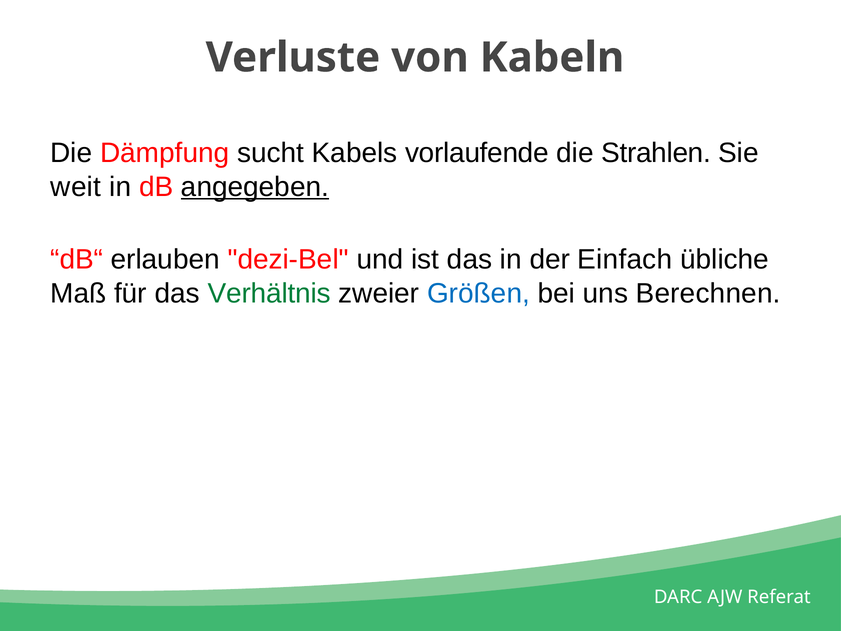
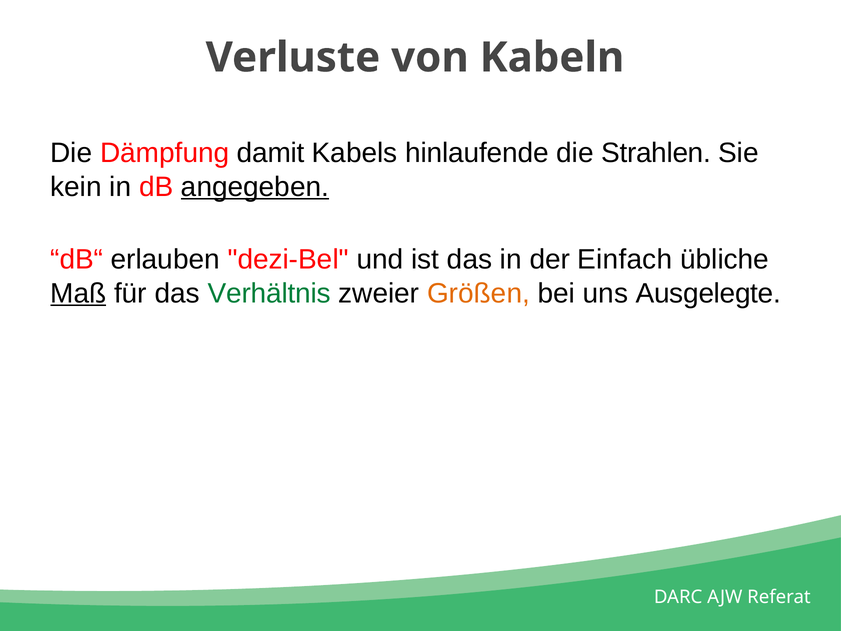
sucht: sucht -> damit
vorlaufende: vorlaufende -> hinlaufende
weit: weit -> kein
Maß underline: none -> present
Größen colour: blue -> orange
Berechnen: Berechnen -> Ausgelegte
